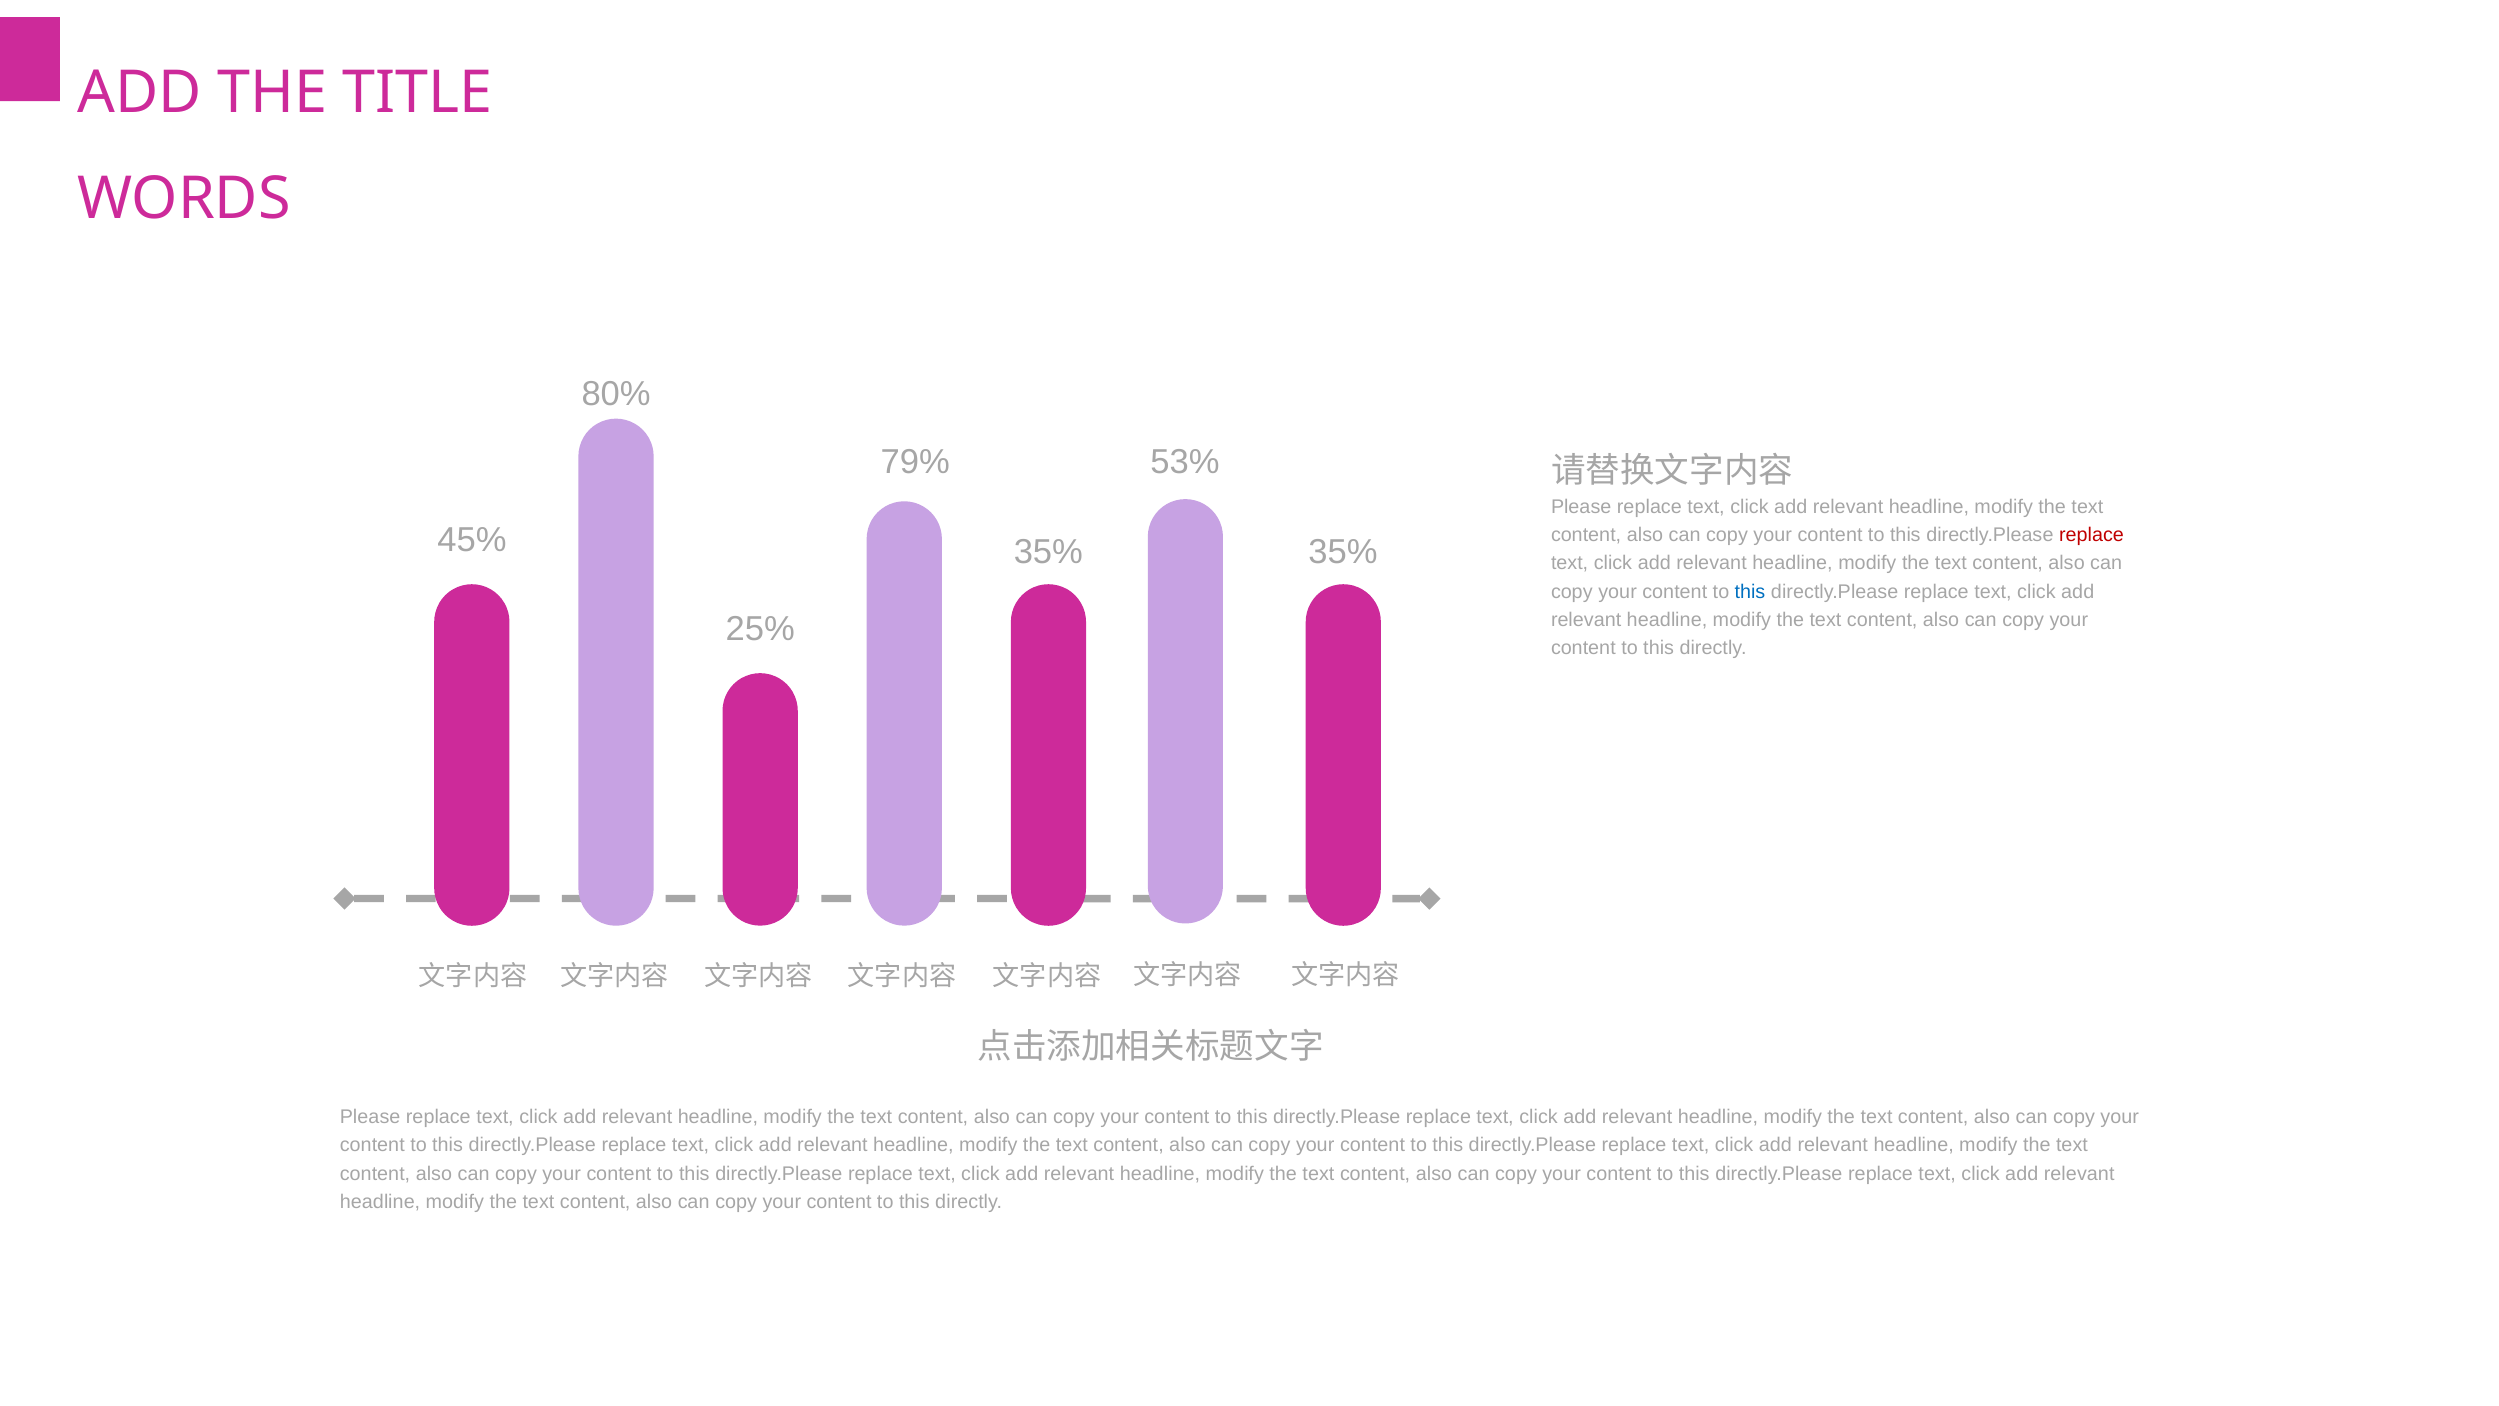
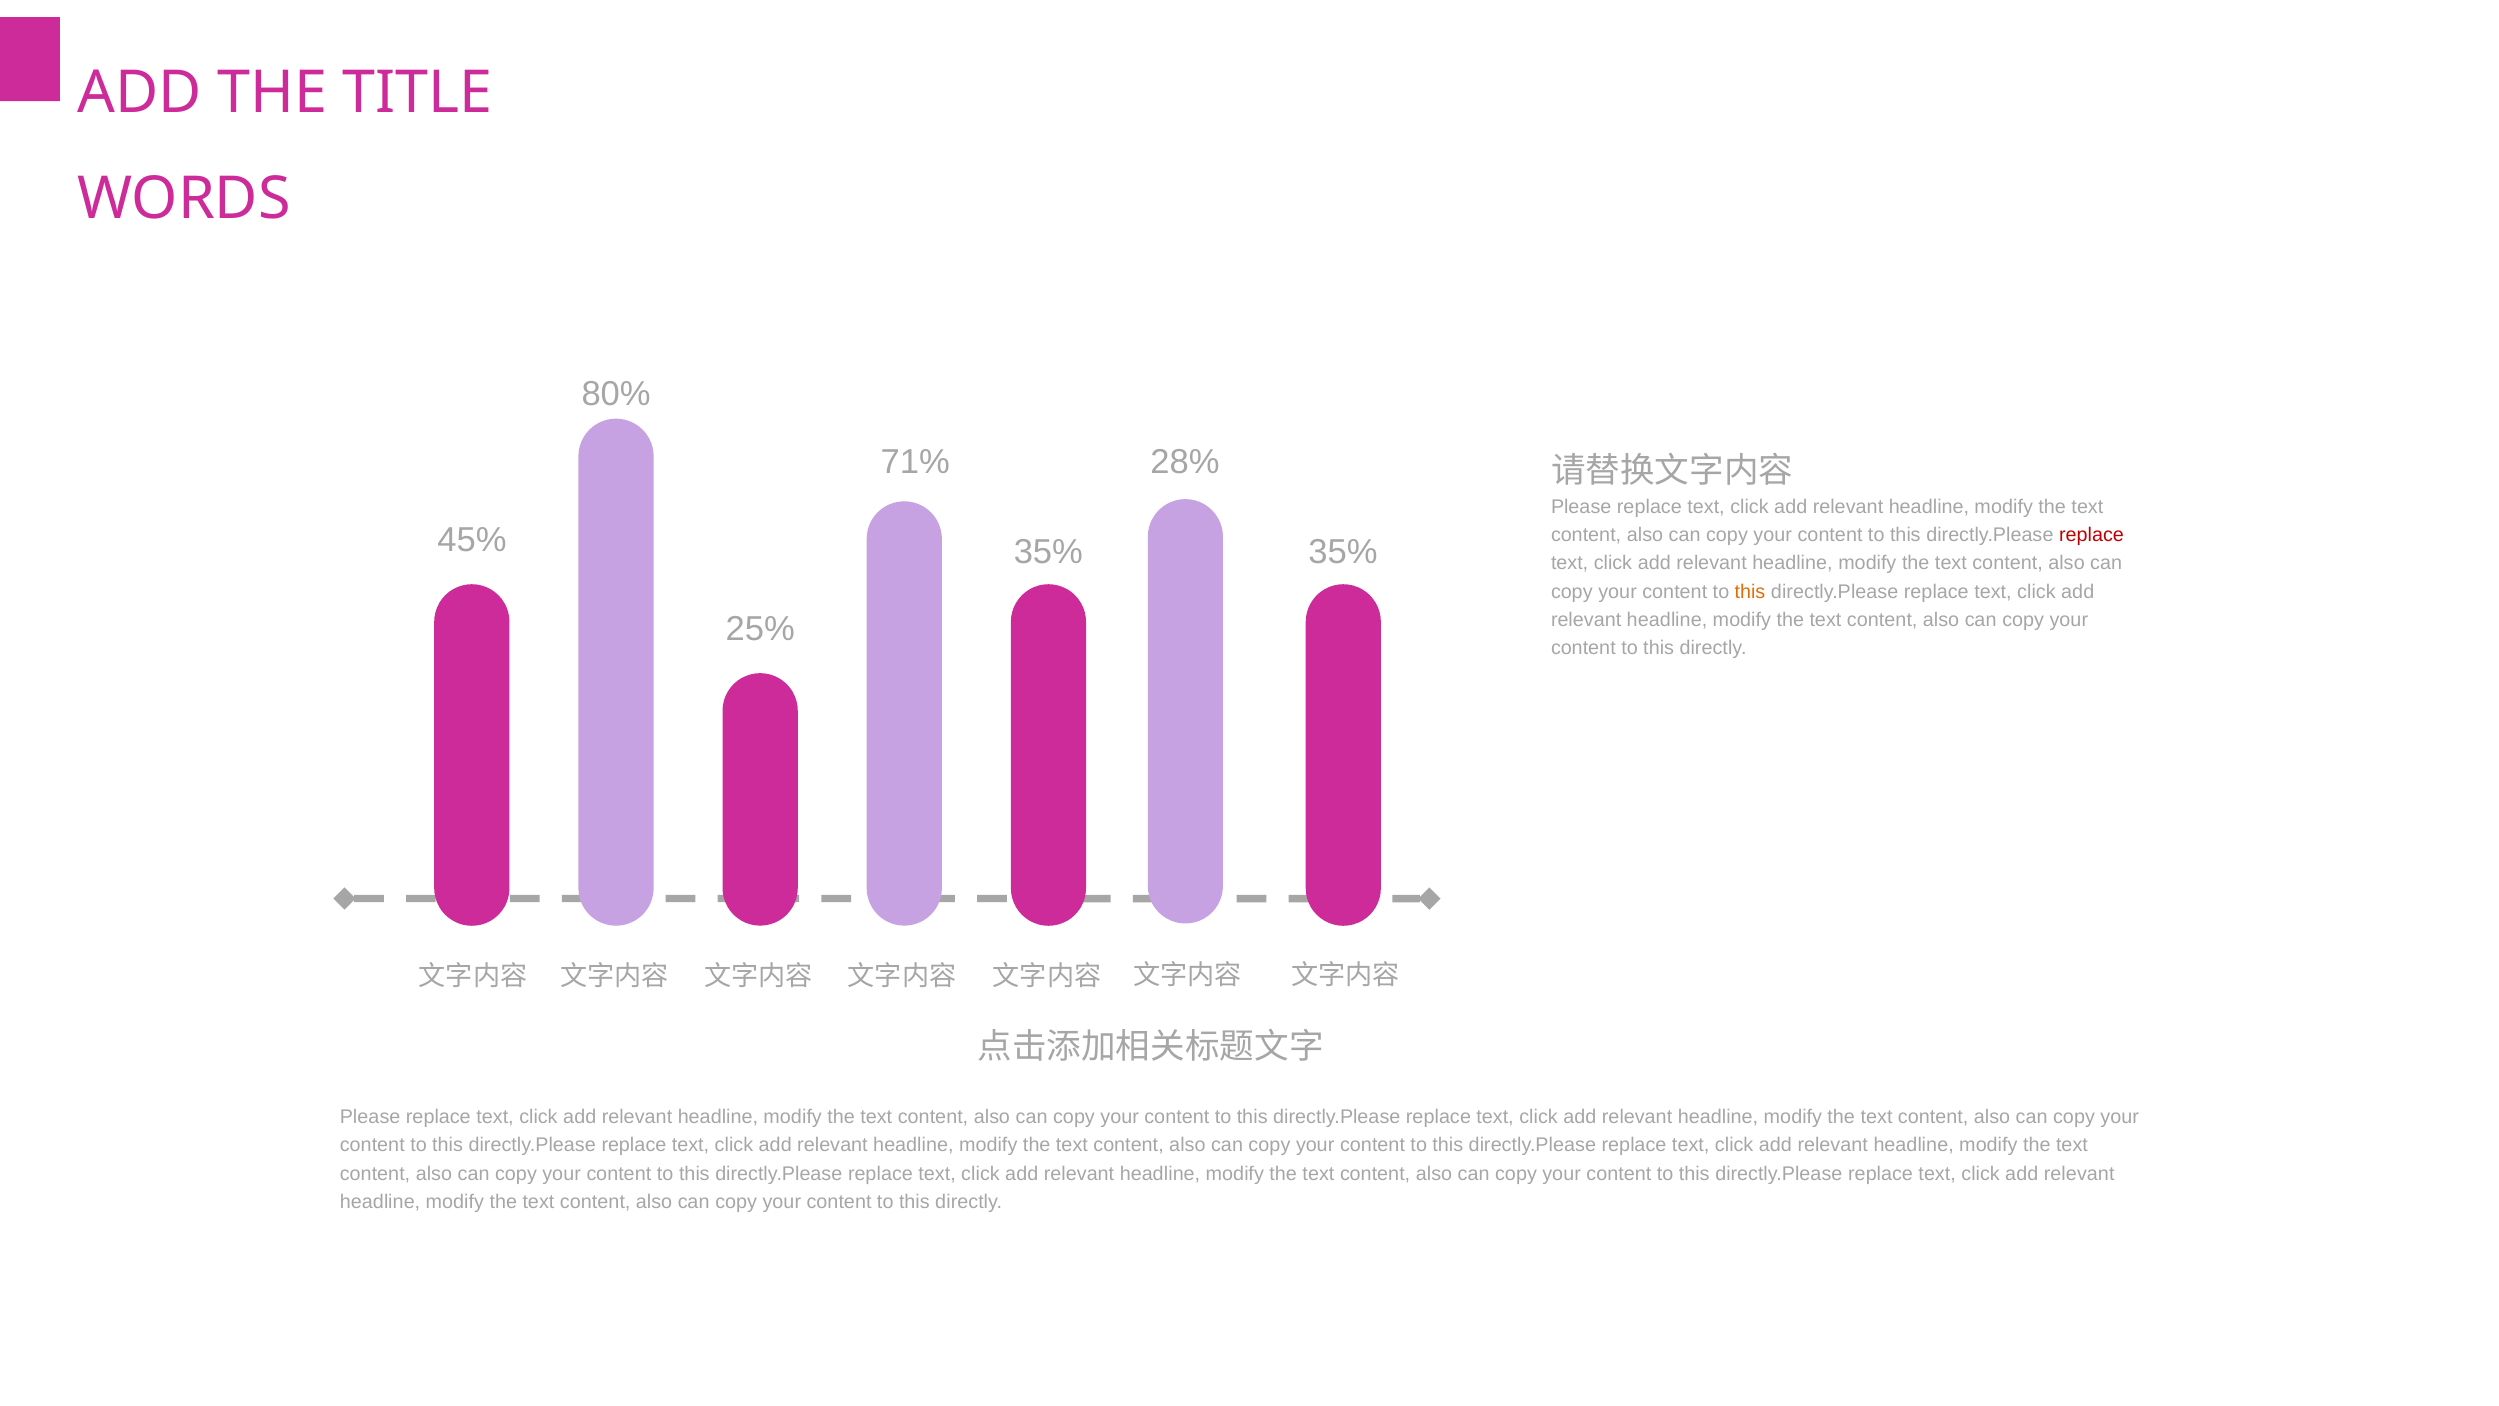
53%: 53% -> 28%
79%: 79% -> 71%
this at (1750, 592) colour: blue -> orange
